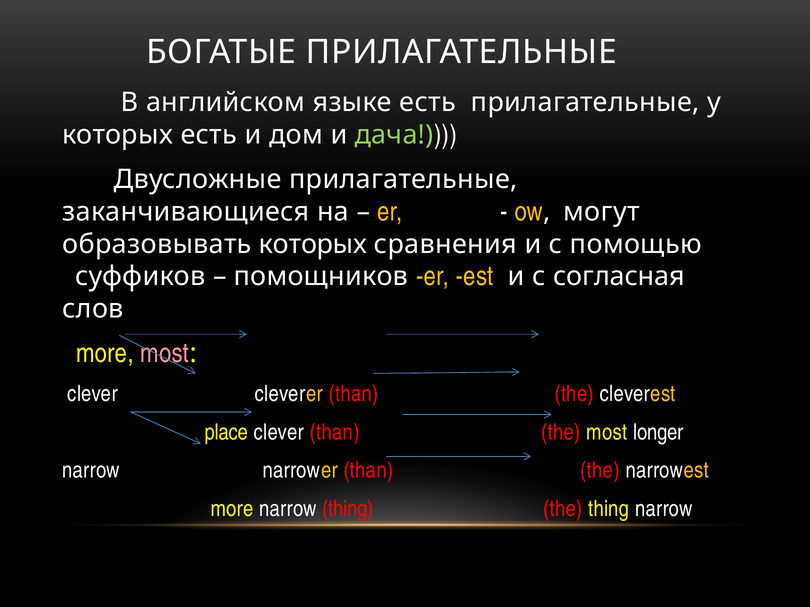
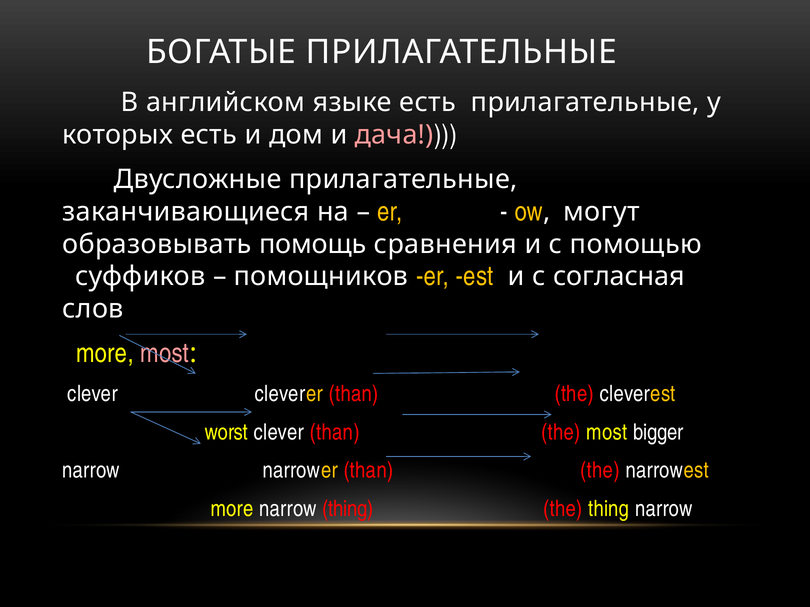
дача colour: light green -> pink
образовывать которых: которых -> помощь
place: place -> worst
longer: longer -> bigger
